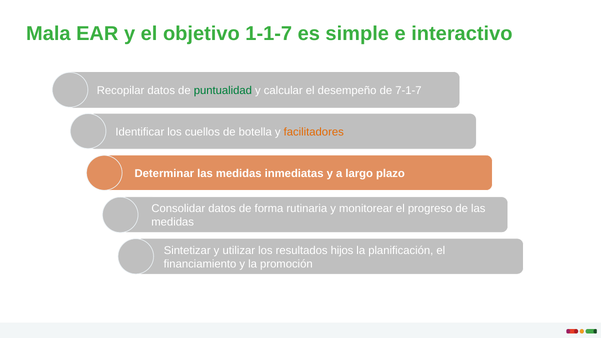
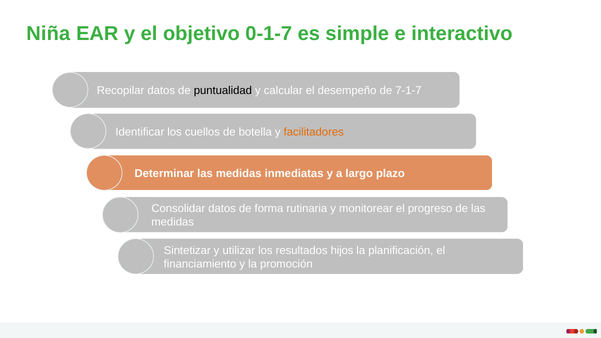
Mala: Mala -> Niña
1-1-7: 1-1-7 -> 0-1-7
puntualidad colour: green -> black
